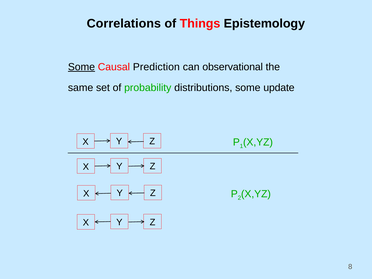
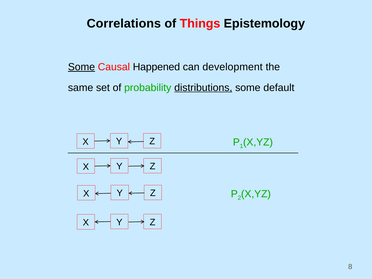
Prediction: Prediction -> Happened
observational: observational -> development
distributions underline: none -> present
update: update -> default
